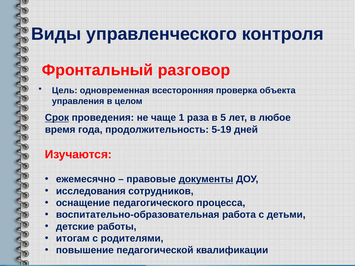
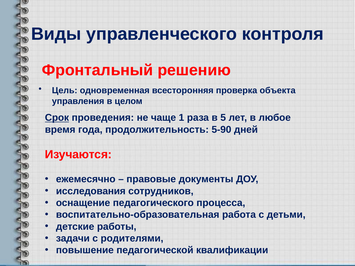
разговор: разговор -> решению
5-19: 5-19 -> 5-90
документы underline: present -> none
итогам: итогам -> задачи
